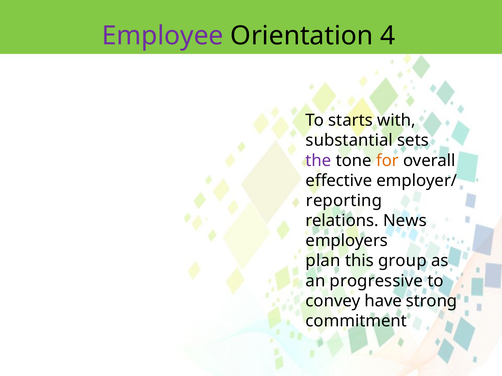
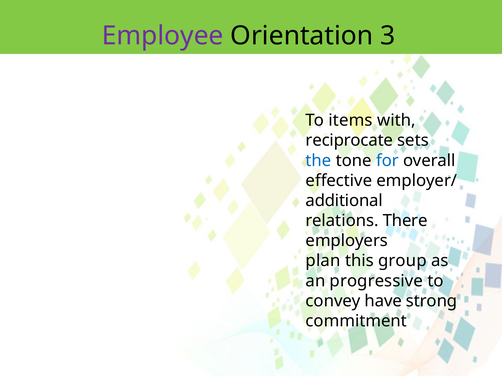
4: 4 -> 3
starts: starts -> items
substantial: substantial -> reciprocate
the colour: purple -> blue
for colour: orange -> blue
reporting: reporting -> additional
News: News -> There
